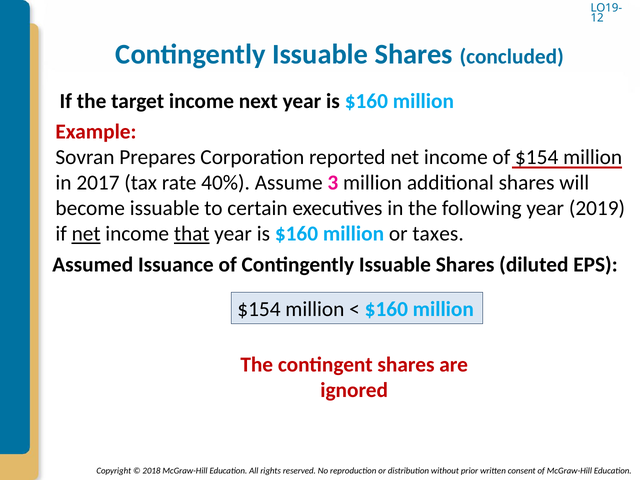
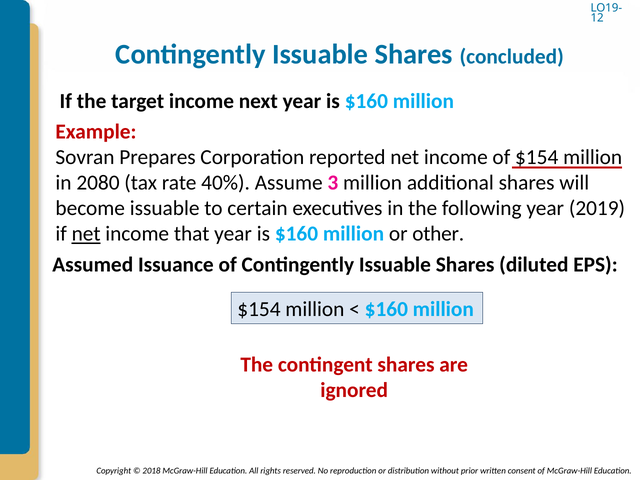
2017: 2017 -> 2080
that underline: present -> none
taxes: taxes -> other
